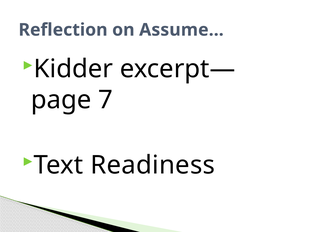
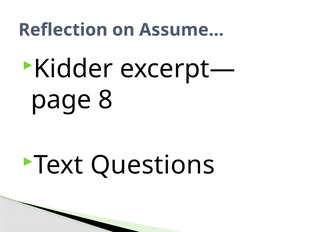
7: 7 -> 8
Readiness: Readiness -> Questions
